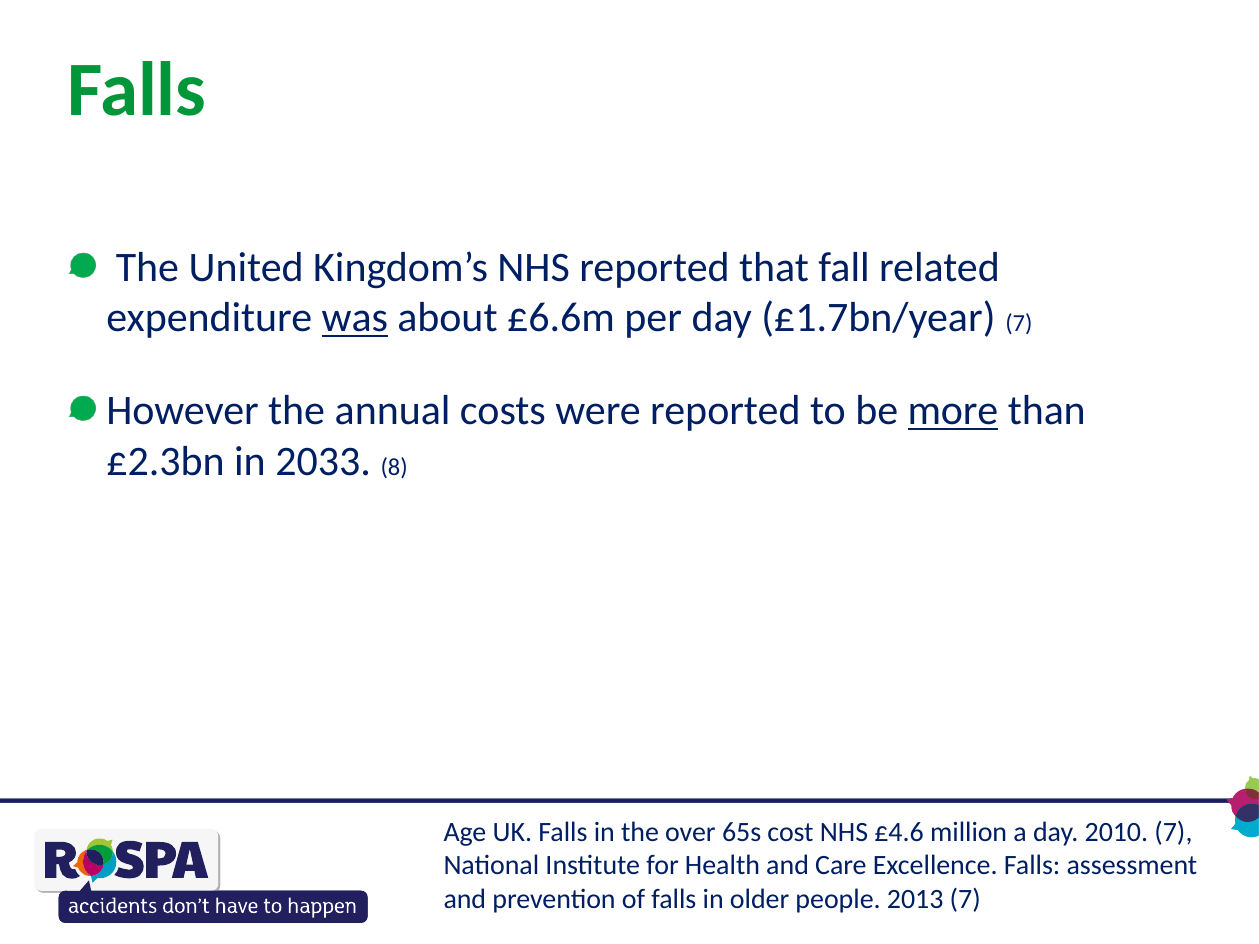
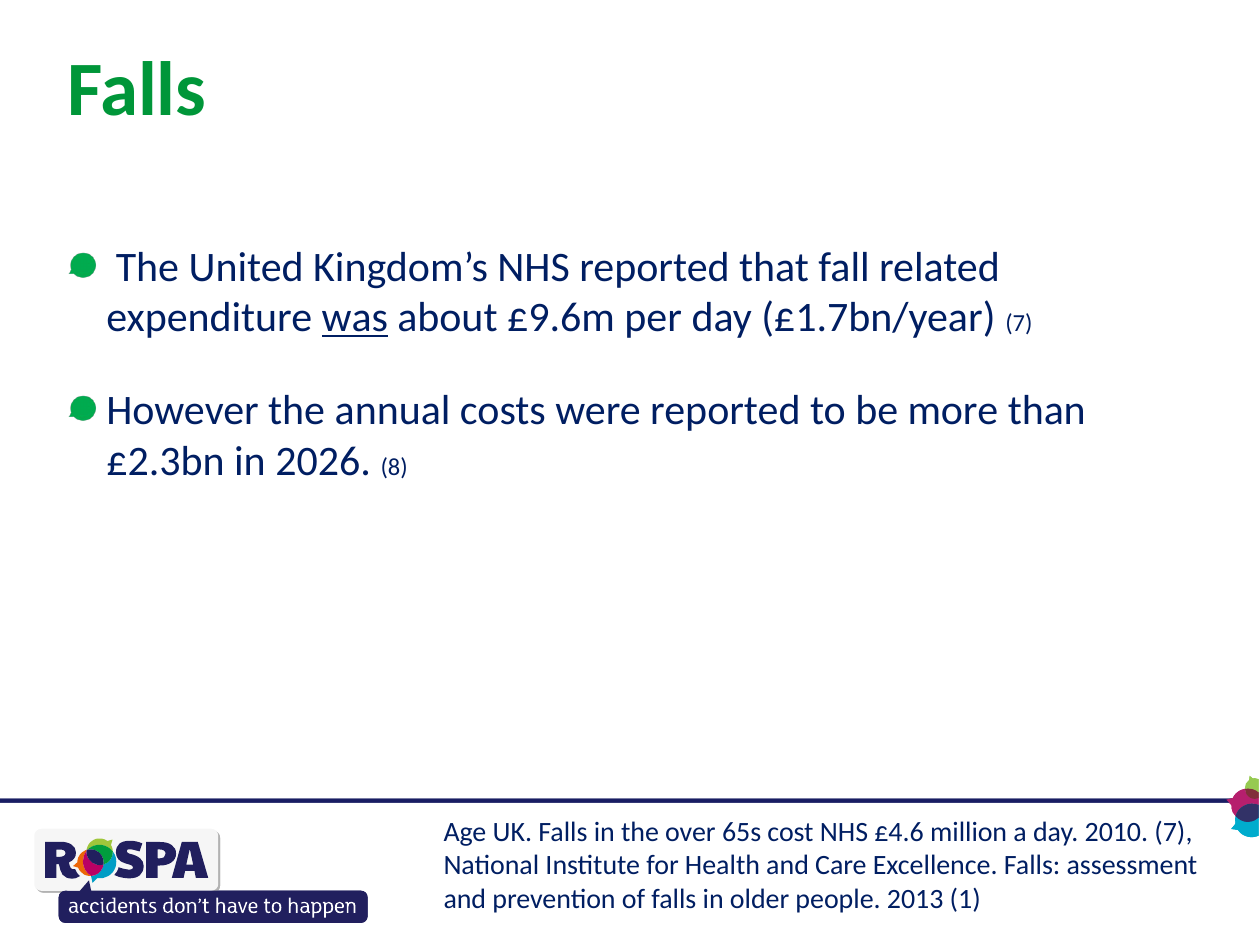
£6.6m: £6.6m -> £9.6m
more underline: present -> none
2033: 2033 -> 2026
2013 7: 7 -> 1
